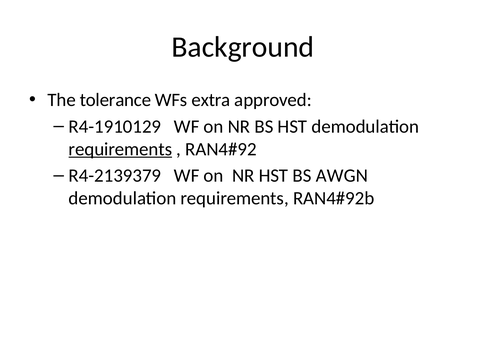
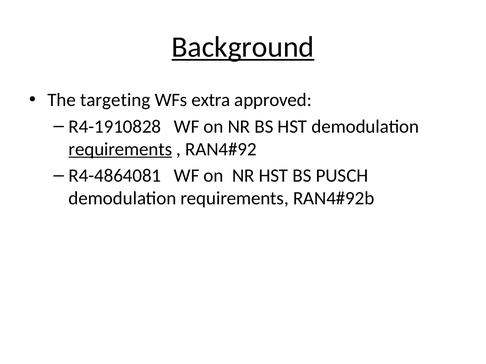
Background underline: none -> present
tolerance: tolerance -> targeting
R4-1910129: R4-1910129 -> R4-1910828
R4-2139379: R4-2139379 -> R4-4864081
AWGN: AWGN -> PUSCH
